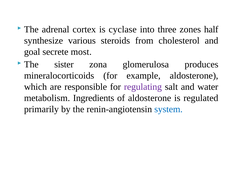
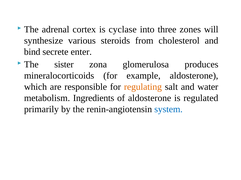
half: half -> will
goal: goal -> bind
most: most -> enter
regulating colour: purple -> orange
